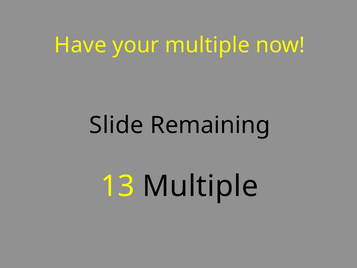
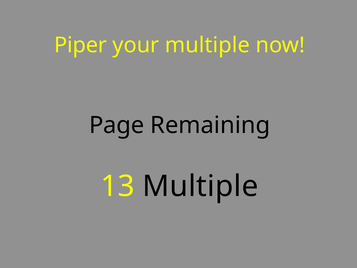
Have: Have -> Piper
Slide: Slide -> Page
